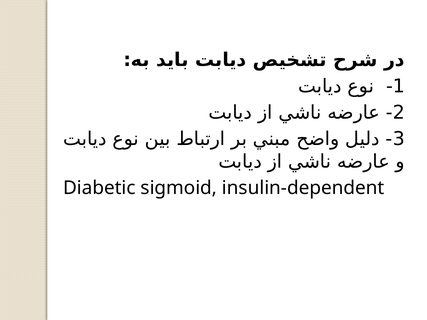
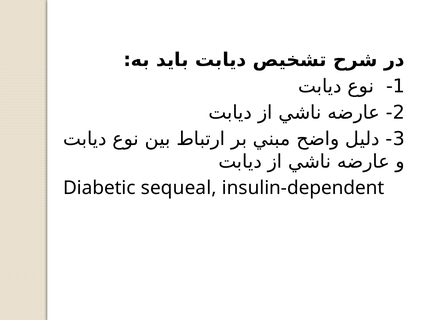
sigmoid: sigmoid -> sequeal
